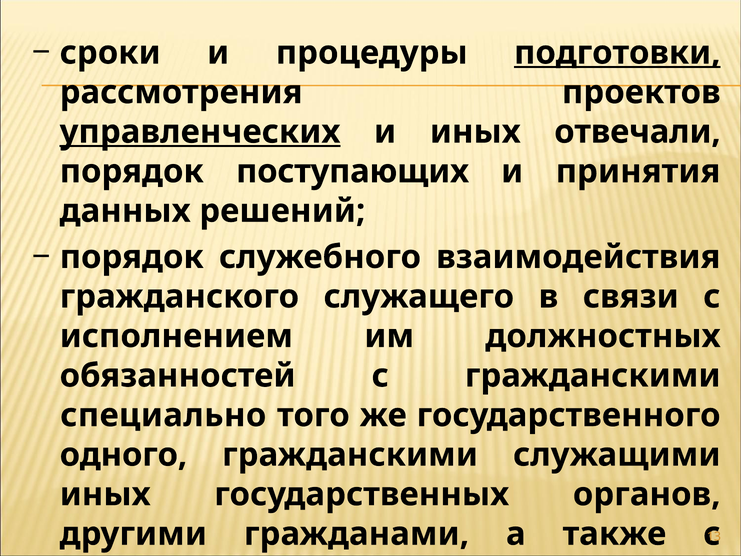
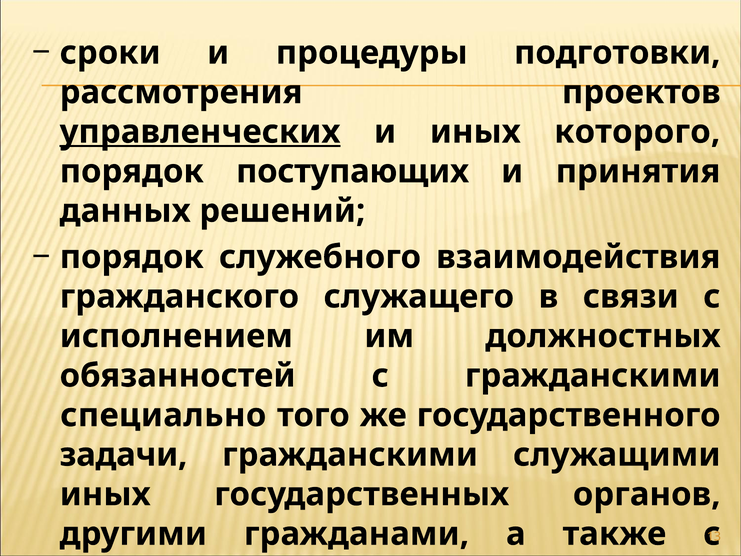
подготовки underline: present -> none
отвечали: отвечали -> которого
одного: одного -> задачи
